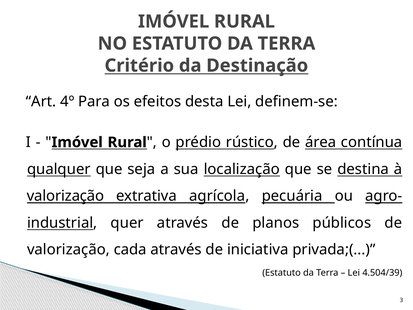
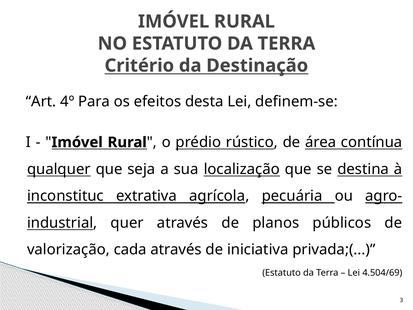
valorização at (66, 196): valorização -> inconstituc
4.504/39: 4.504/39 -> 4.504/69
